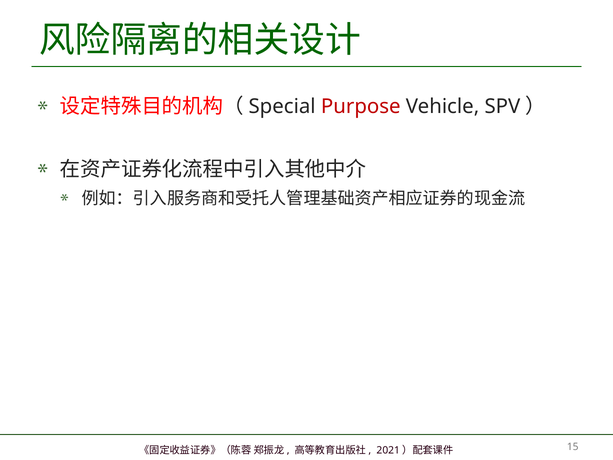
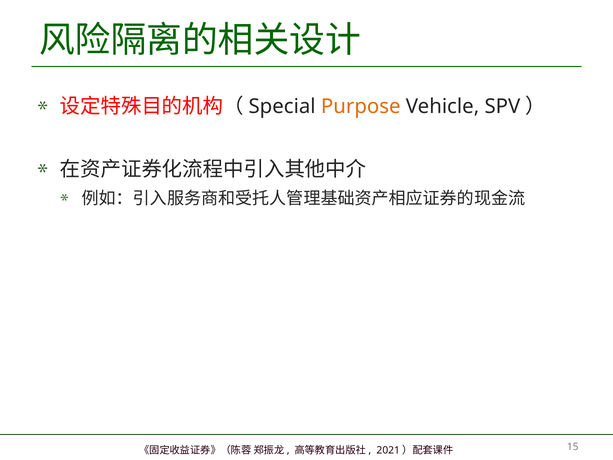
Purpose colour: red -> orange
